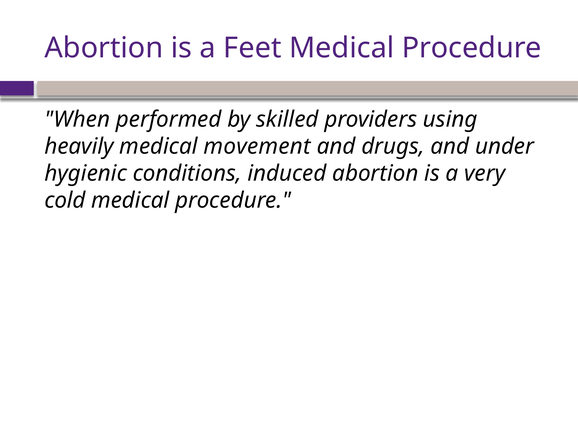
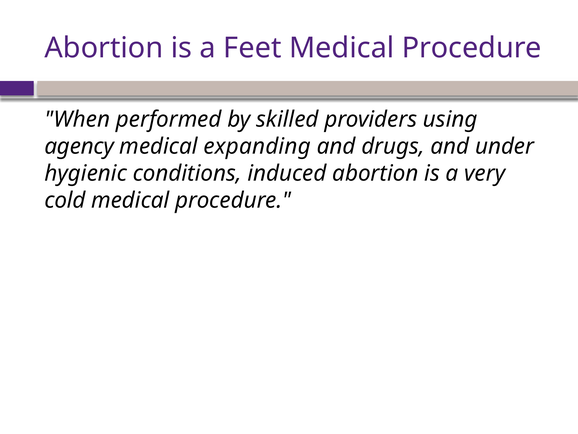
heavily: heavily -> agency
movement: movement -> expanding
